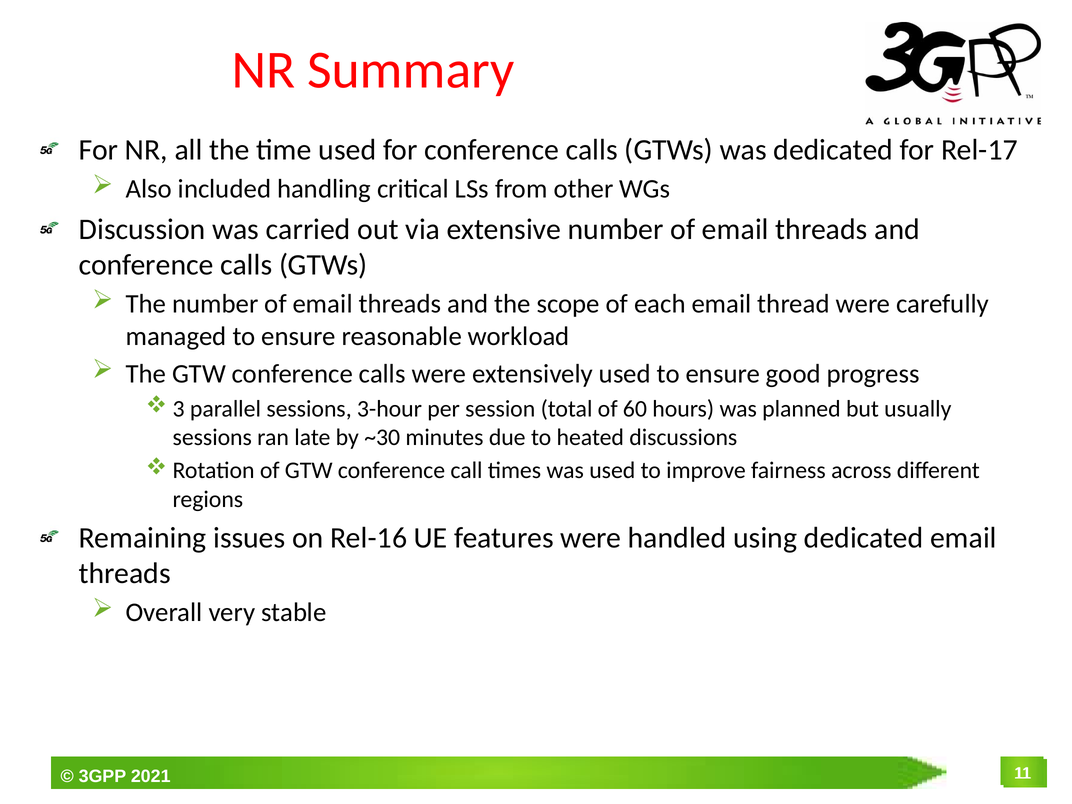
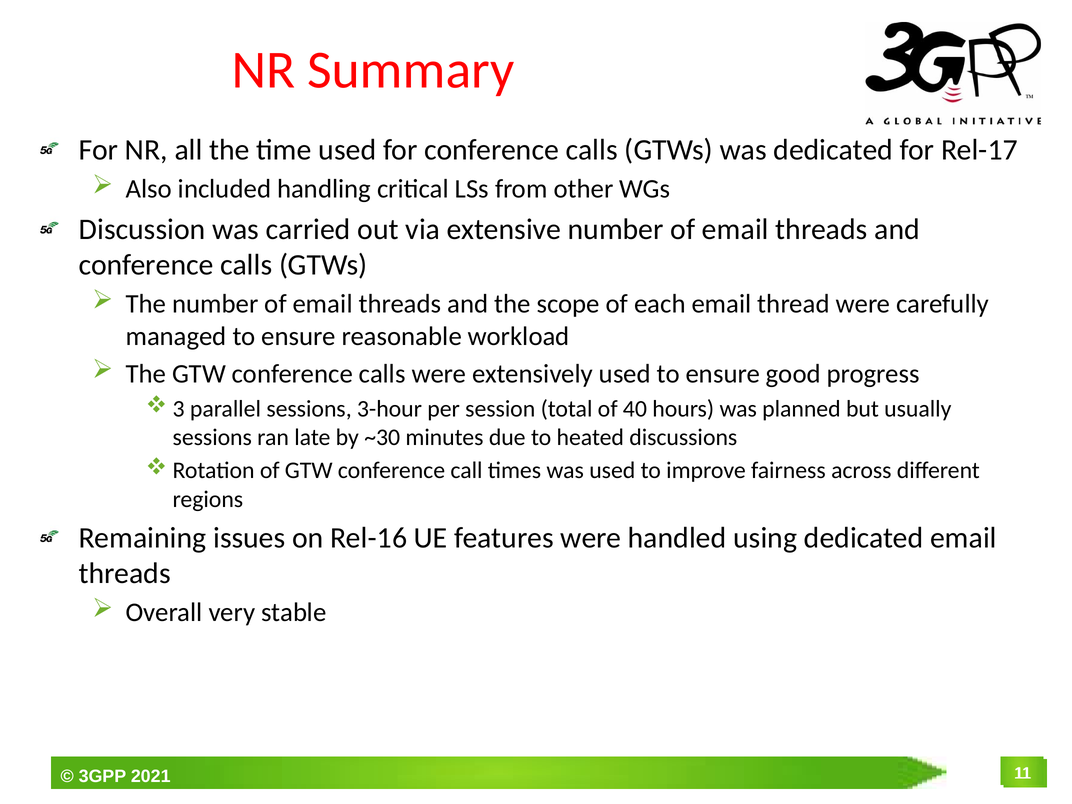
60: 60 -> 40
